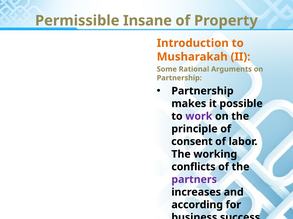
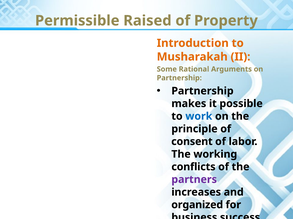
Insane: Insane -> Raised
work colour: purple -> blue
according: according -> organized
